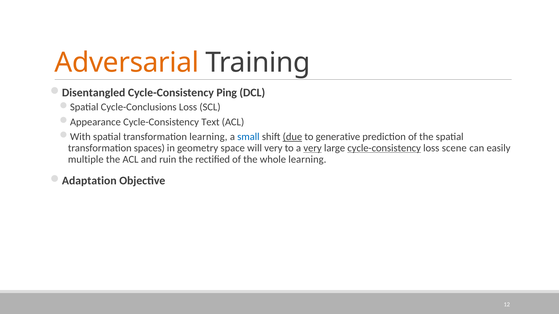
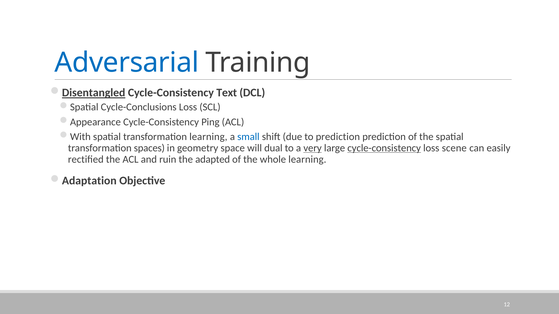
Adversarial colour: orange -> blue
Disentangled underline: none -> present
Ping: Ping -> Text
Text: Text -> Ping
due underline: present -> none
to generative: generative -> prediction
will very: very -> dual
multiple: multiple -> rectiﬁed
rectiﬁed: rectiﬁed -> adapted
